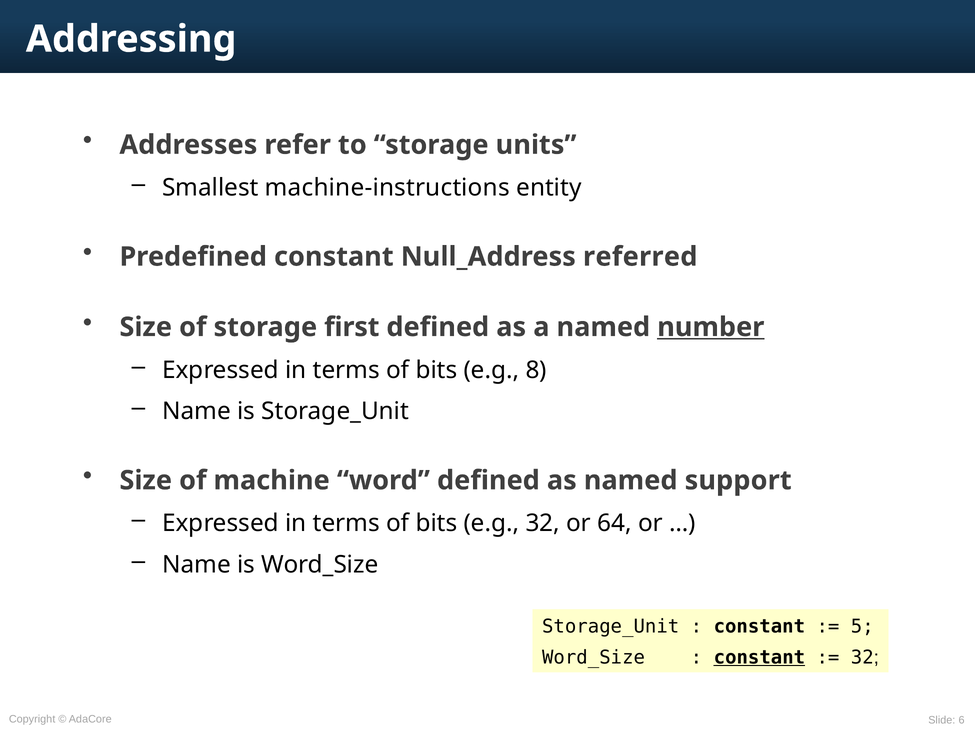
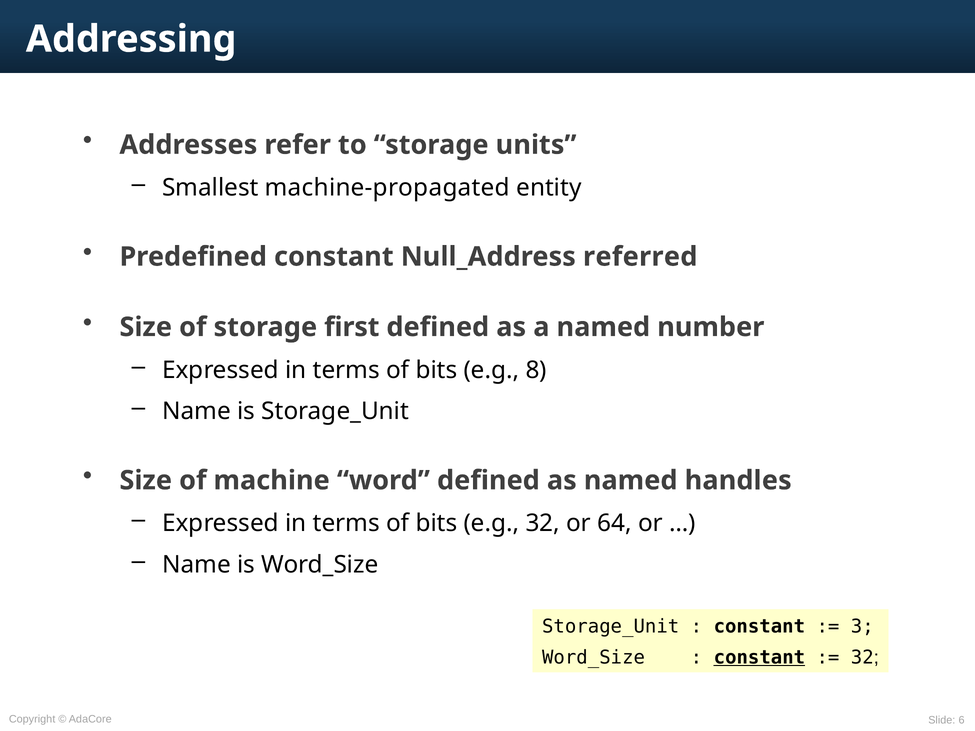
machine-instructions: machine-instructions -> machine-propagated
number underline: present -> none
support: support -> handles
5: 5 -> 3
